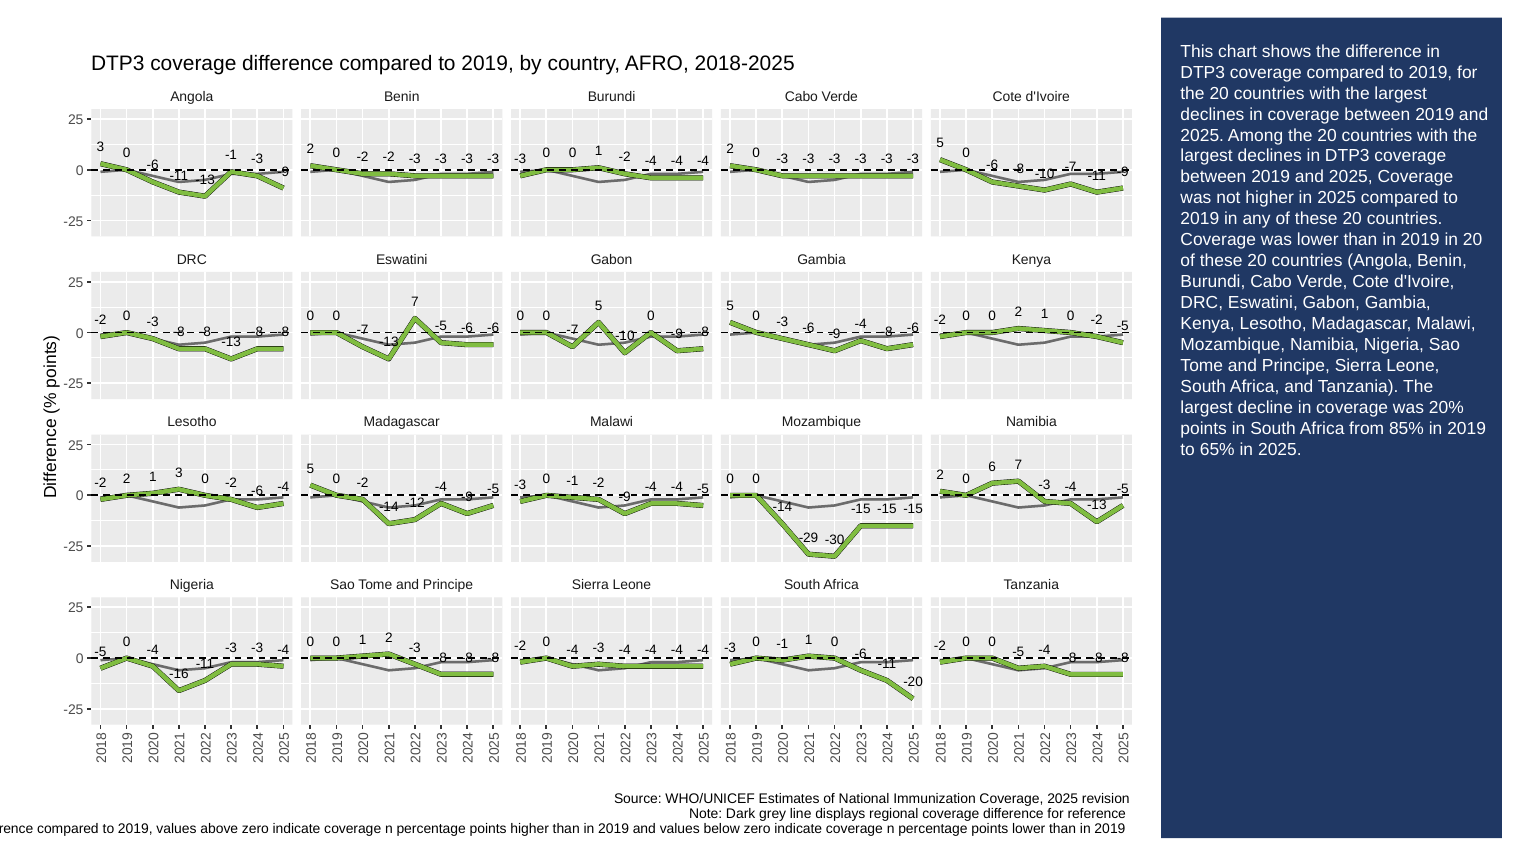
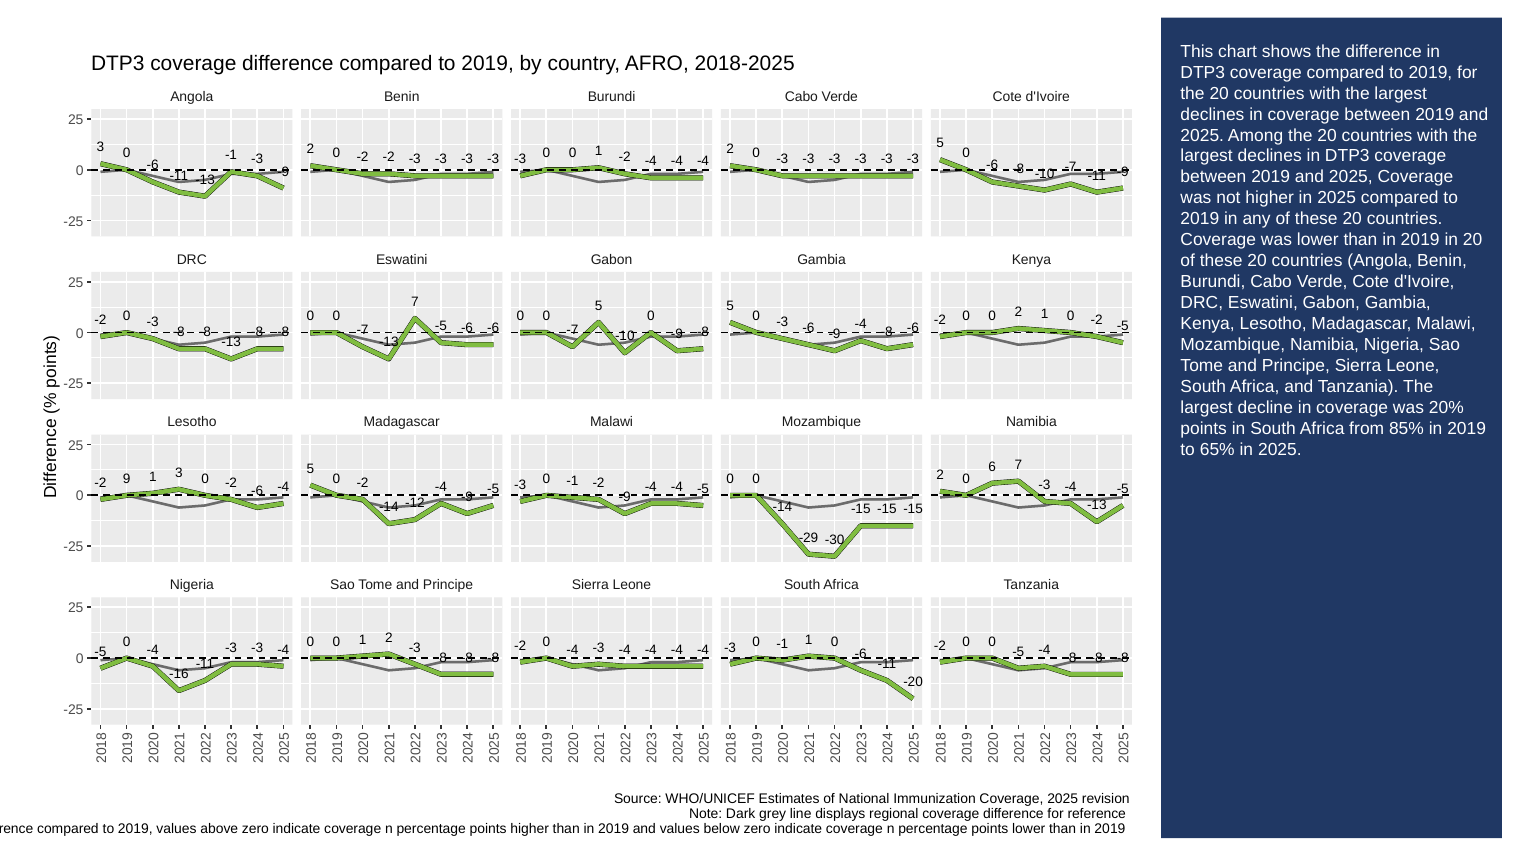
-2 2: 2 -> 9
